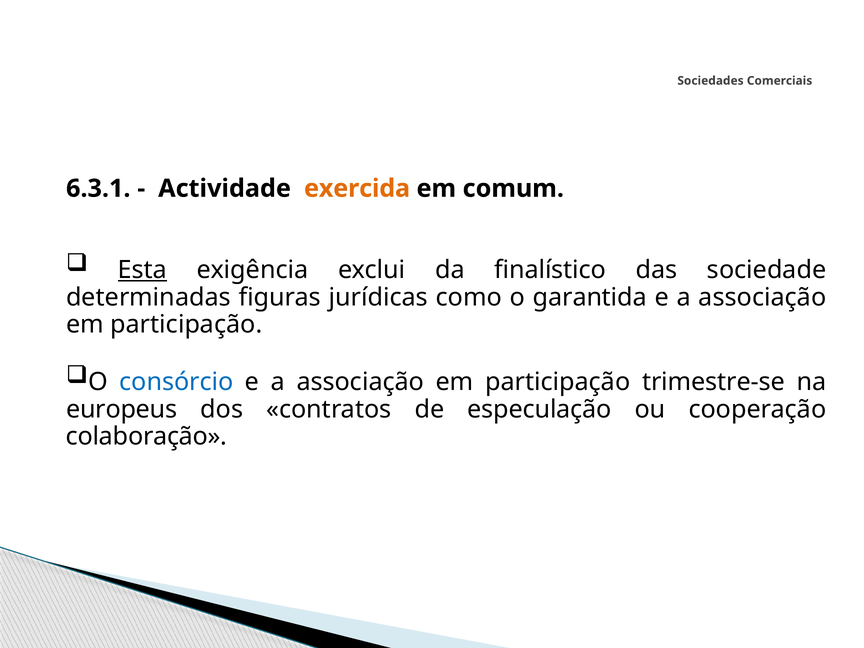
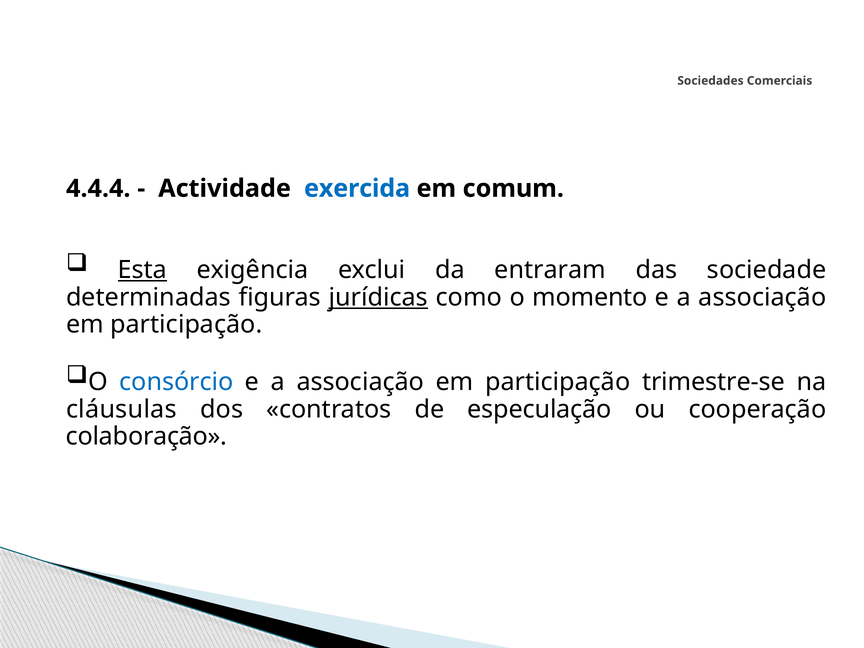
6.3.1: 6.3.1 -> 4.4.4
exercida colour: orange -> blue
finalístico: finalístico -> entraram
jurídicas underline: none -> present
garantida: garantida -> momento
europeus: europeus -> cláusulas
